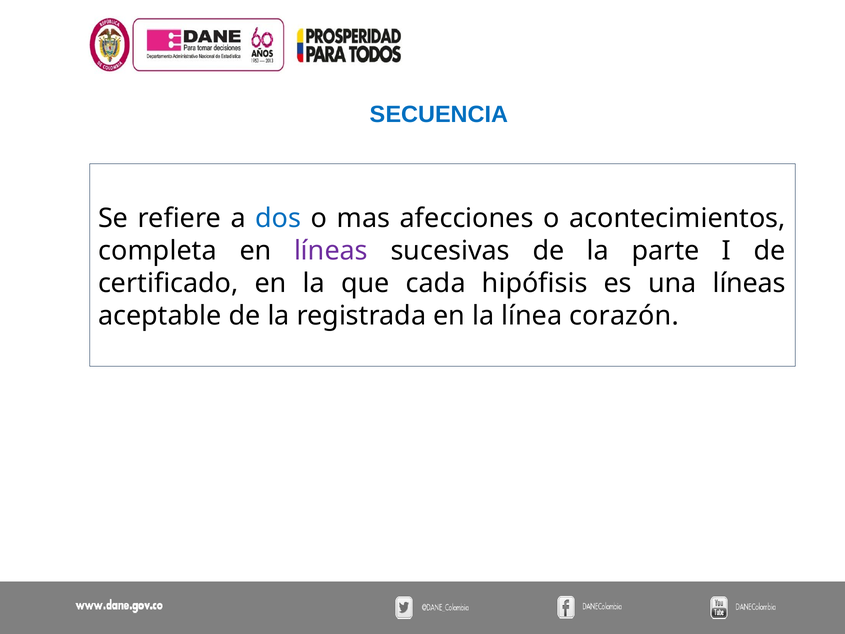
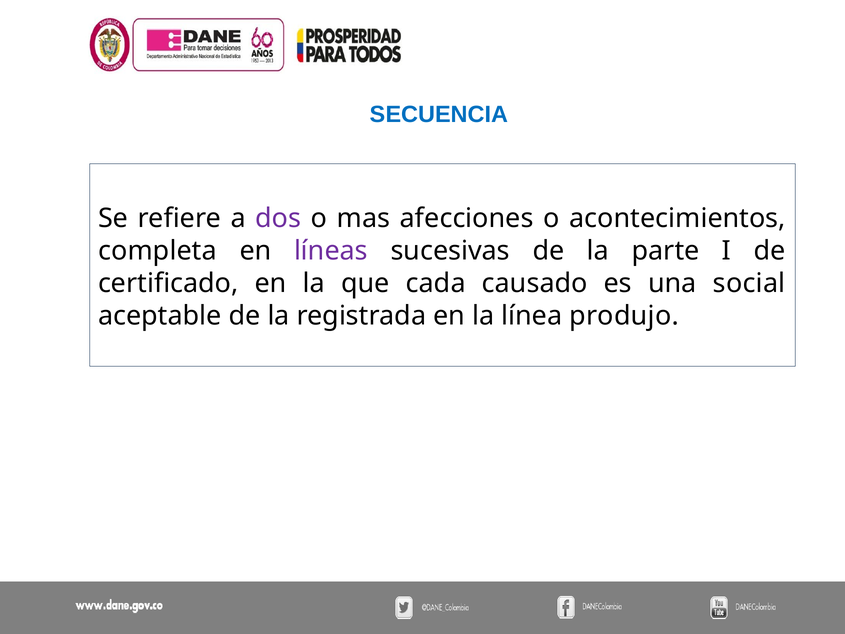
dos colour: blue -> purple
hipófisis: hipófisis -> causado
una líneas: líneas -> social
corazón: corazón -> produjo
